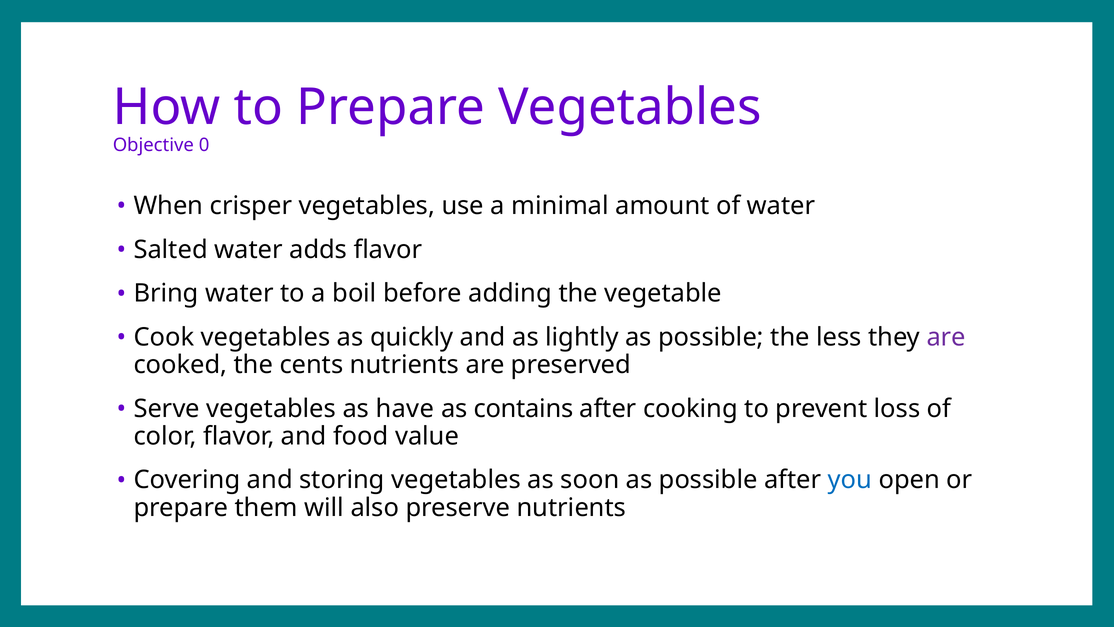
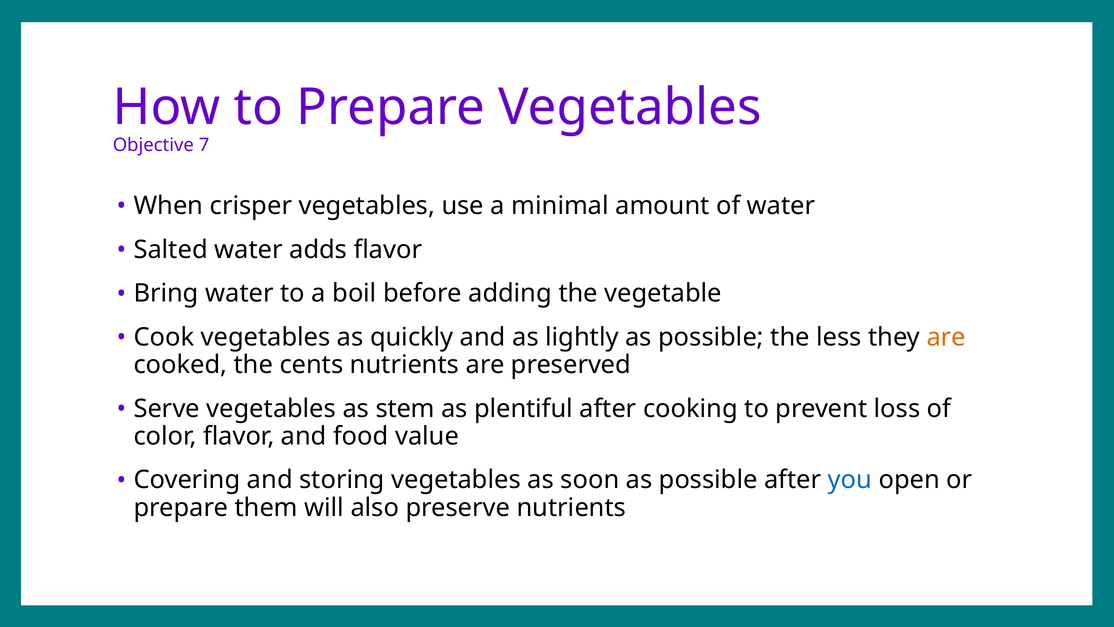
0: 0 -> 7
are at (946, 337) colour: purple -> orange
have: have -> stem
contains: contains -> plentiful
